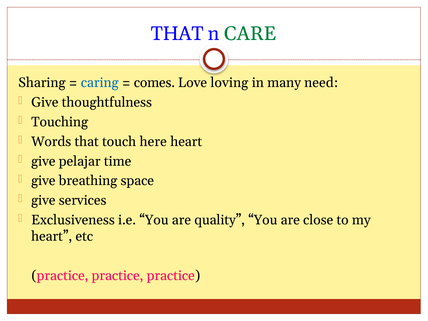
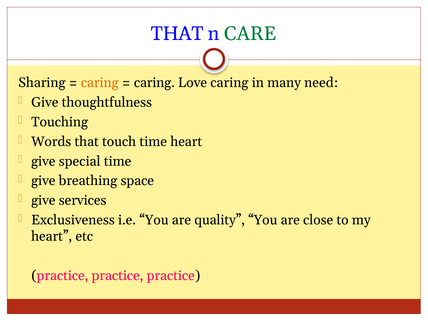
caring at (100, 83) colour: blue -> orange
comes at (154, 83): comes -> caring
Love loving: loving -> caring
touch here: here -> time
pelajar: pelajar -> special
